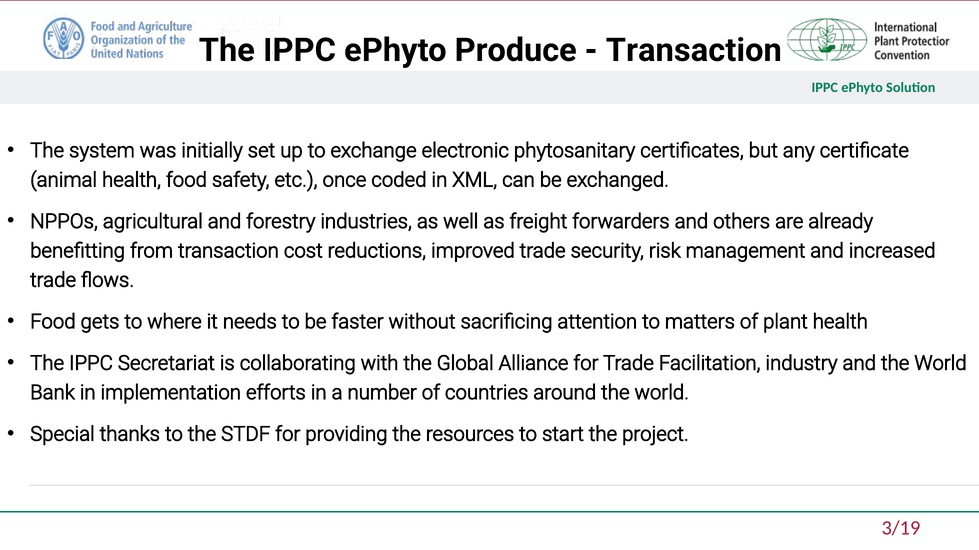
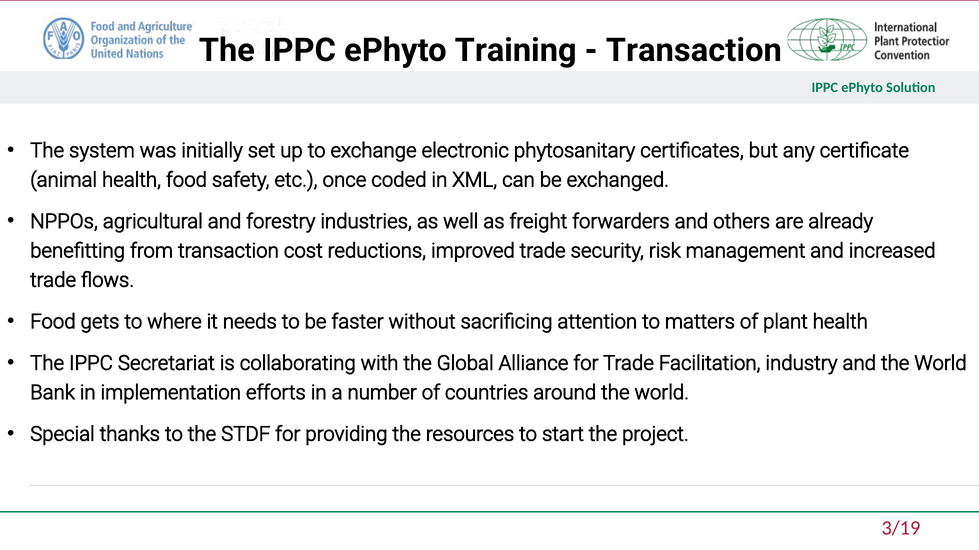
Produce: Produce -> Training
